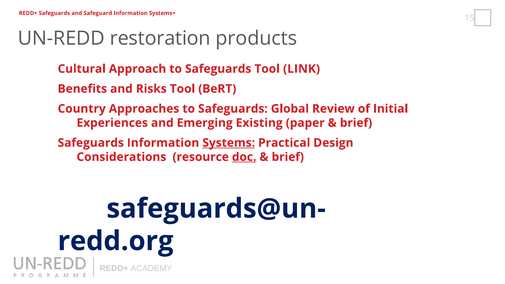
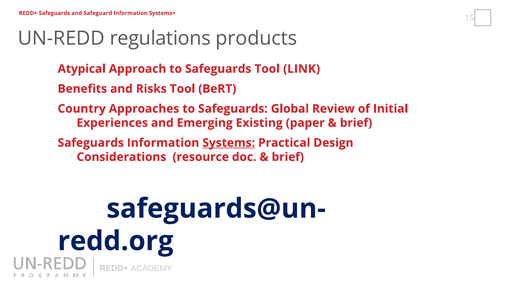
restoration: restoration -> regulations
Cultural: Cultural -> Atypical
doc underline: present -> none
